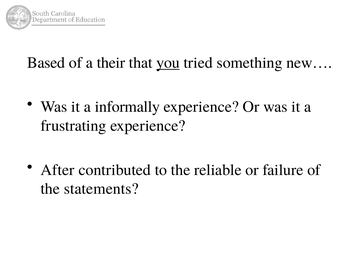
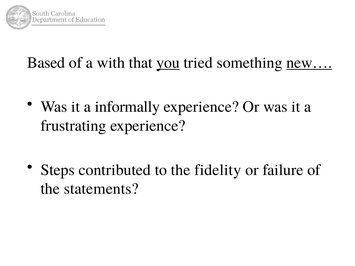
their: their -> with
new… underline: none -> present
After: After -> Steps
reliable: reliable -> fidelity
